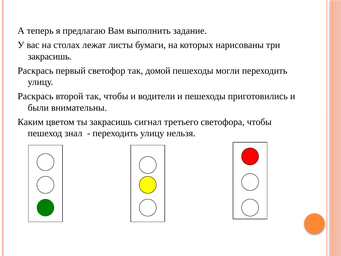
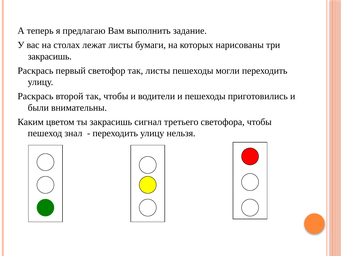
так домой: домой -> листы
